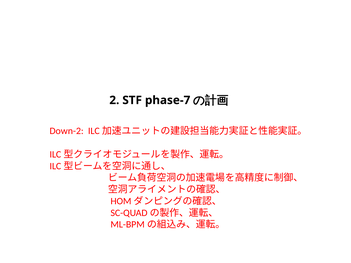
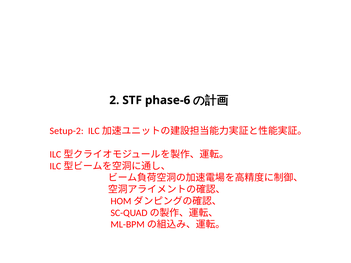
phase-7: phase-7 -> phase-6
Down-2: Down-2 -> Setup-2
